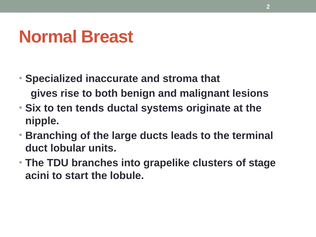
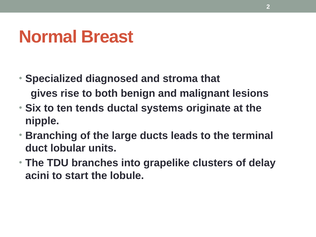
inaccurate: inaccurate -> diagnosed
stage: stage -> delay
